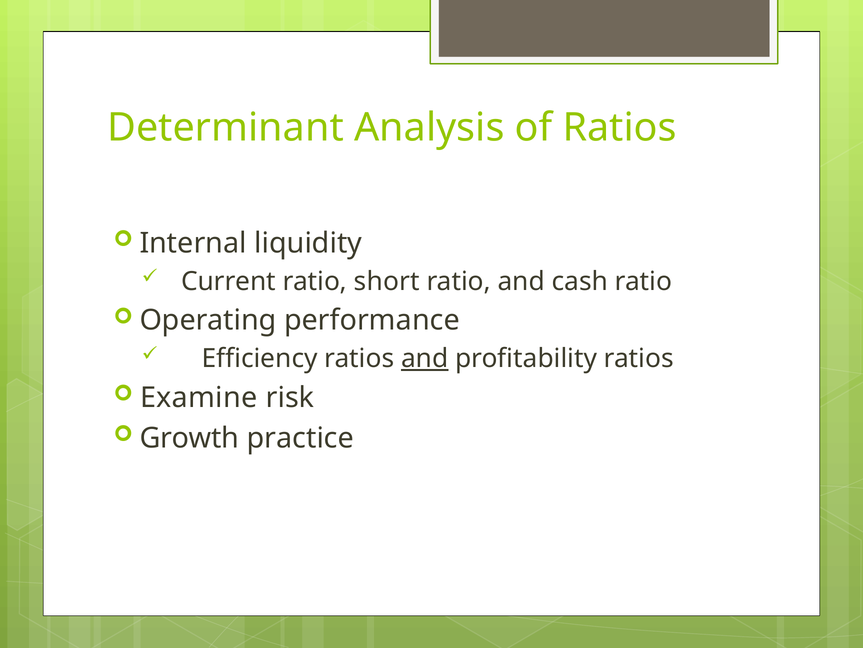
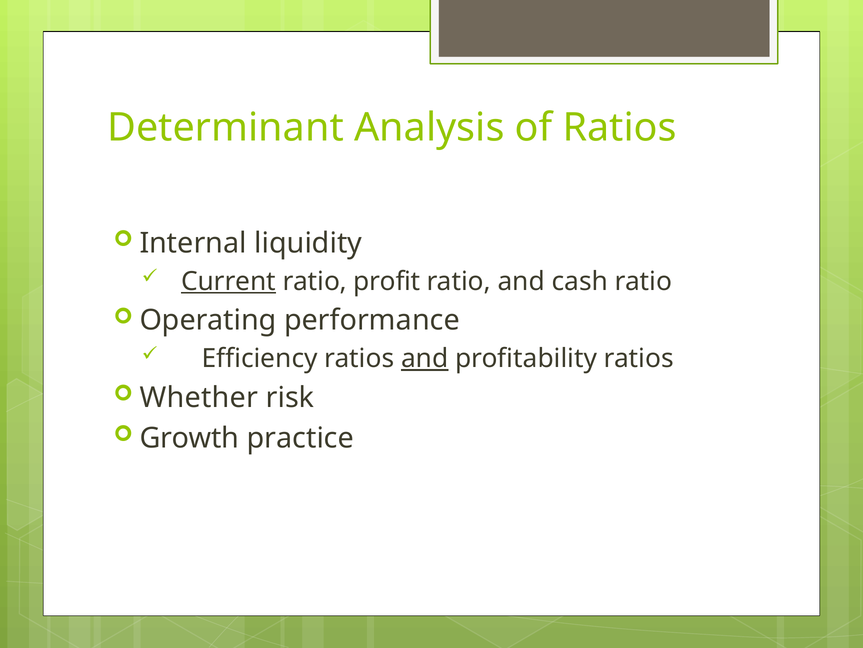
Current underline: none -> present
short: short -> profit
Examine: Examine -> Whether
